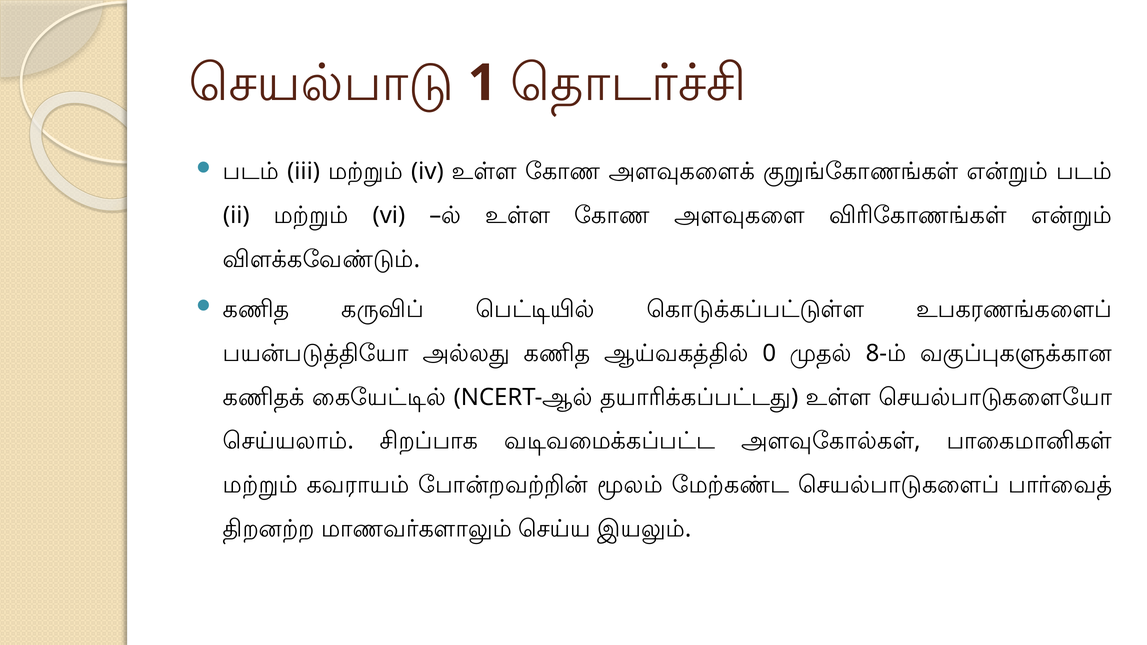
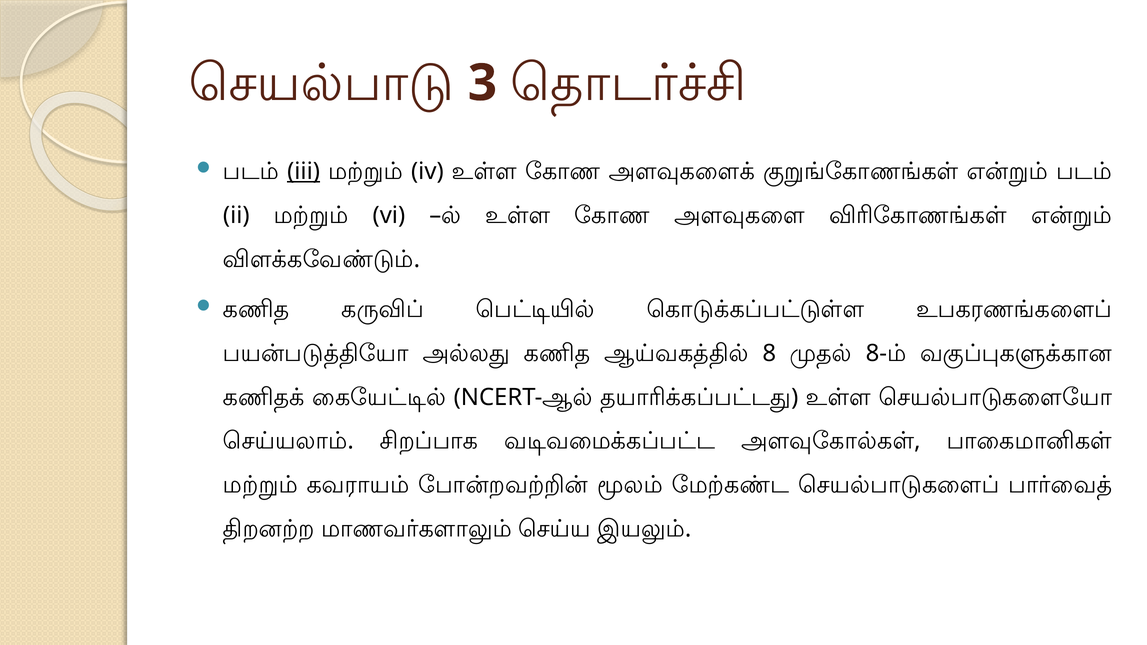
1: 1 -> 3
iii underline: none -> present
0: 0 -> 8
